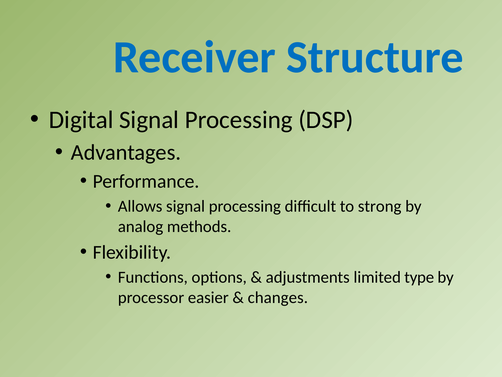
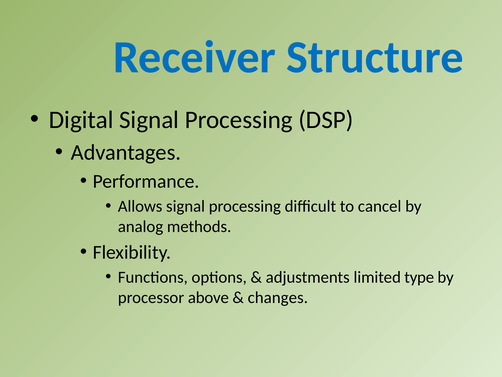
strong: strong -> cancel
easier: easier -> above
